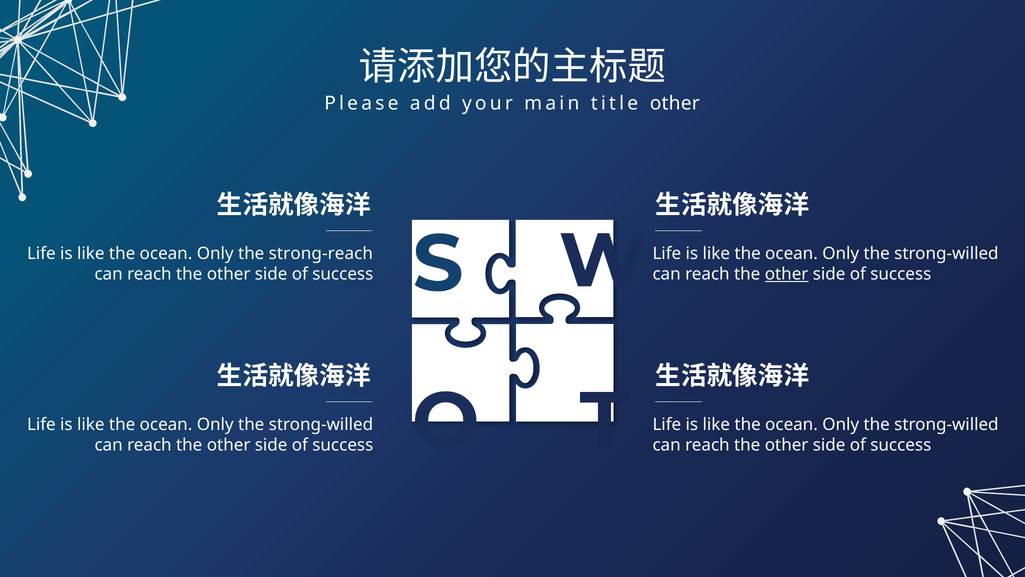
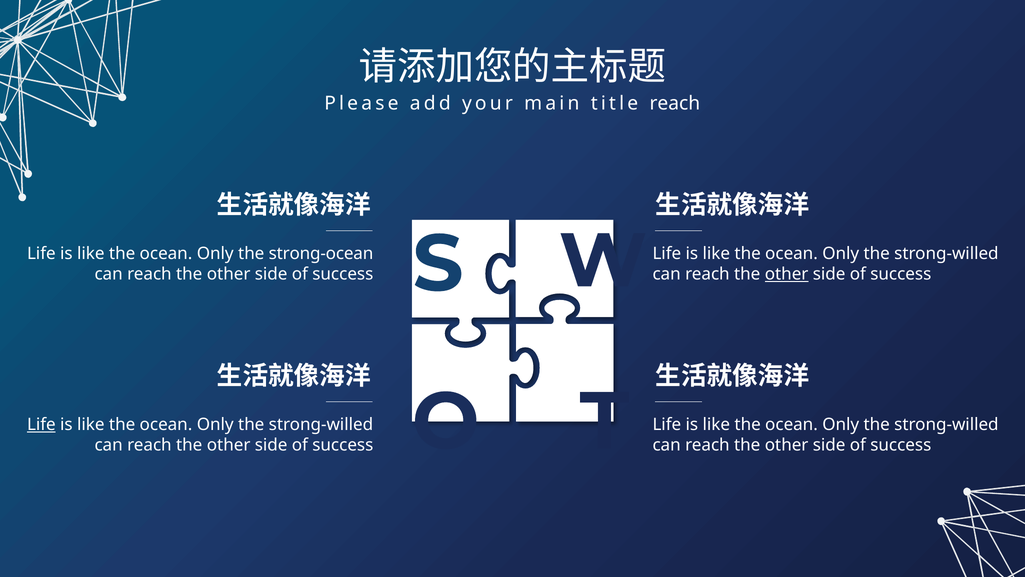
title other: other -> reach
strong-reach: strong-reach -> strong-ocean
Life at (41, 424) underline: none -> present
